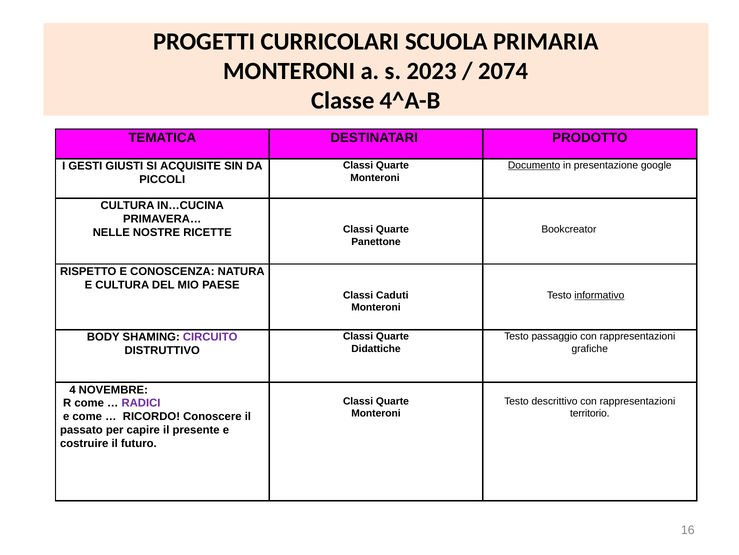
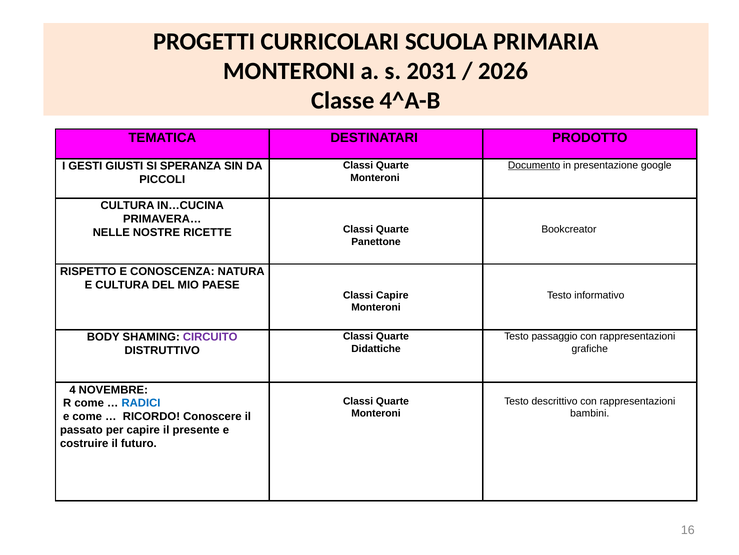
2023: 2023 -> 2031
2074: 2074 -> 2026
ACQUISITE: ACQUISITE -> SPERANZA
Classi Caduti: Caduti -> Capire
informativo underline: present -> none
RADICI colour: purple -> blue
territorio: territorio -> bambini
